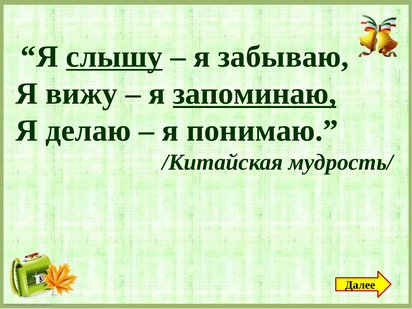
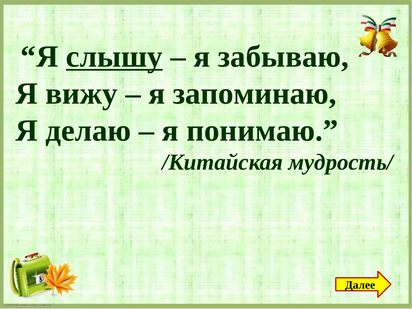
запоминаю underline: present -> none
